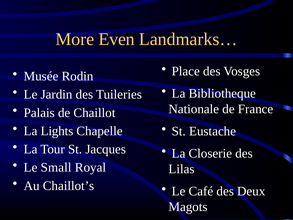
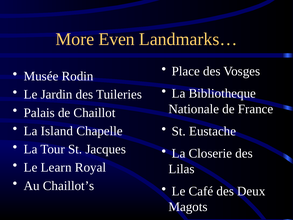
Lights: Lights -> Island
Small: Small -> Learn
